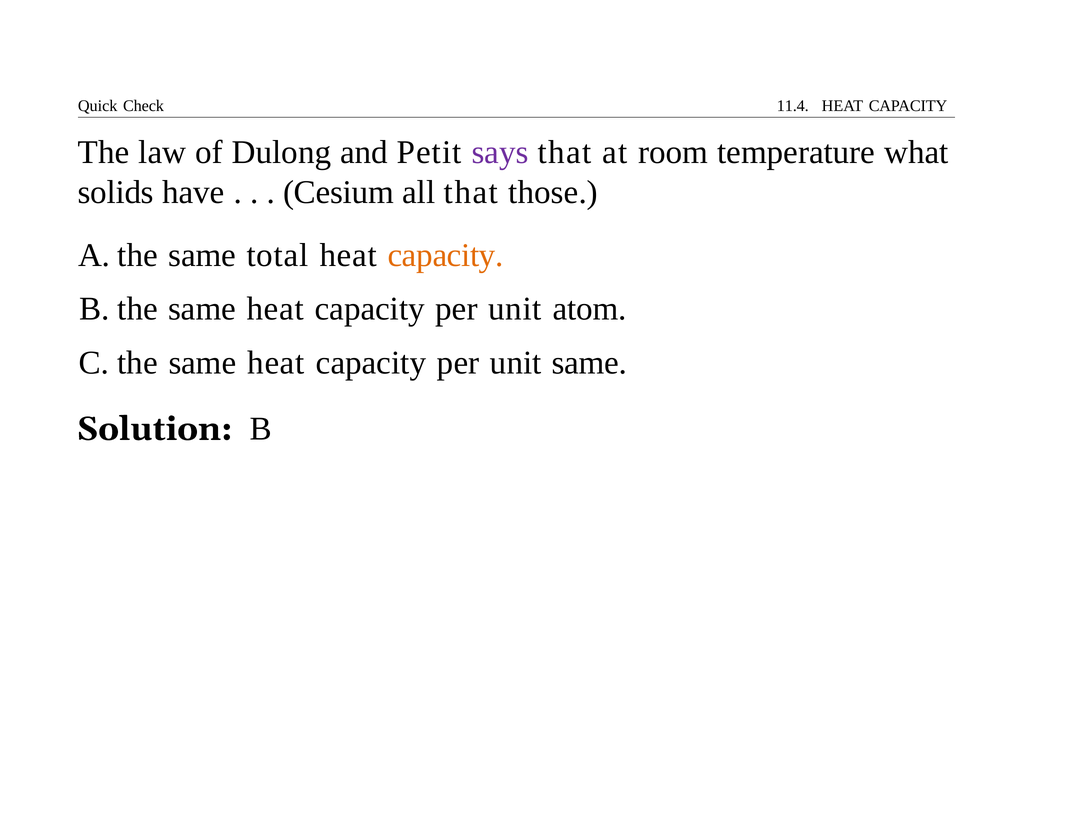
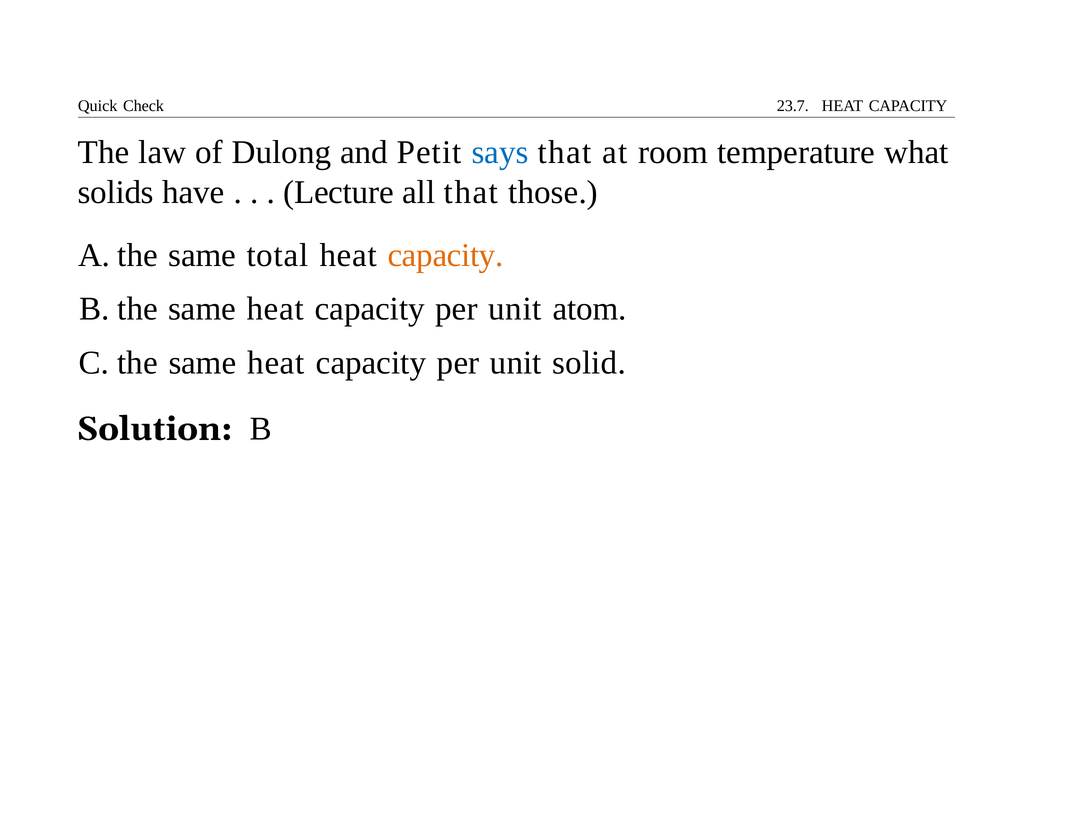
11.4: 11.4 -> 23.7
says colour: purple -> blue
Cesium: Cesium -> Lecture
unit same: same -> solid
